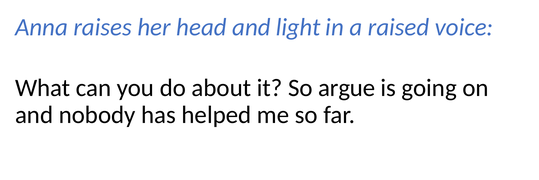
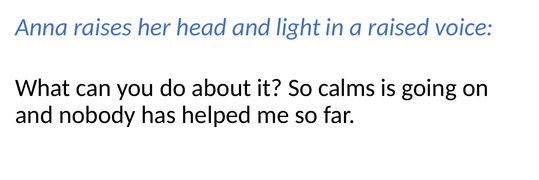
argue: argue -> calms
